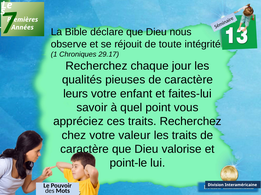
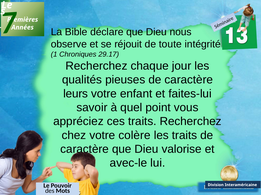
valeur: valeur -> colère
point-le: point-le -> avec-le
